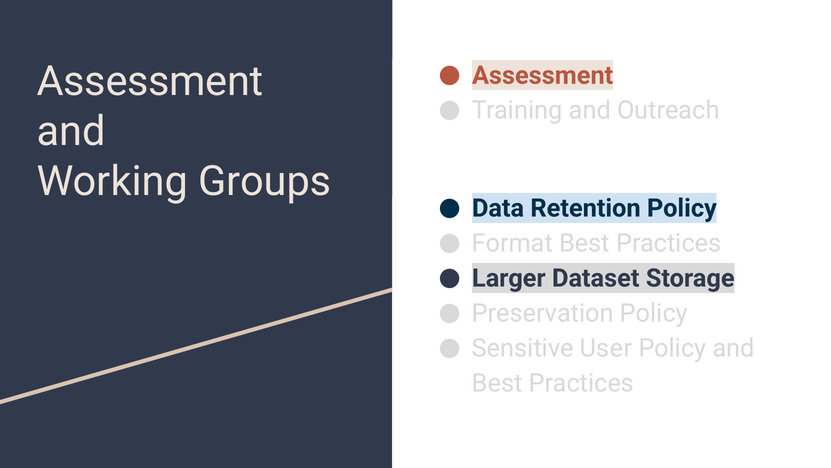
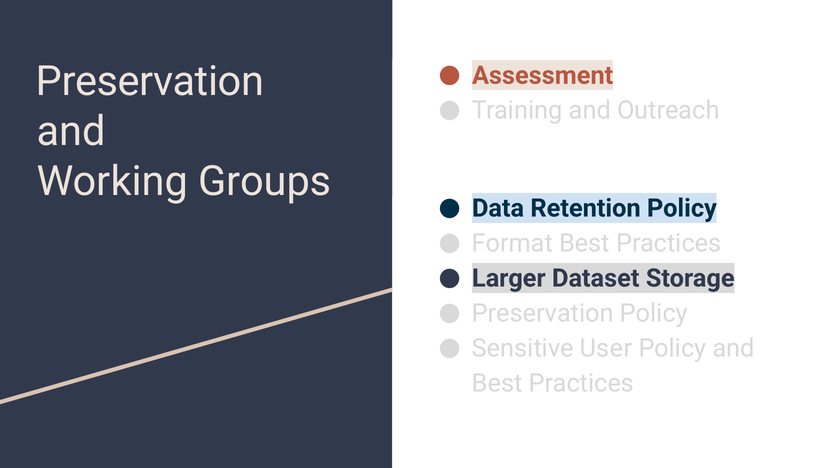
Assessment at (150, 82): Assessment -> Preservation
